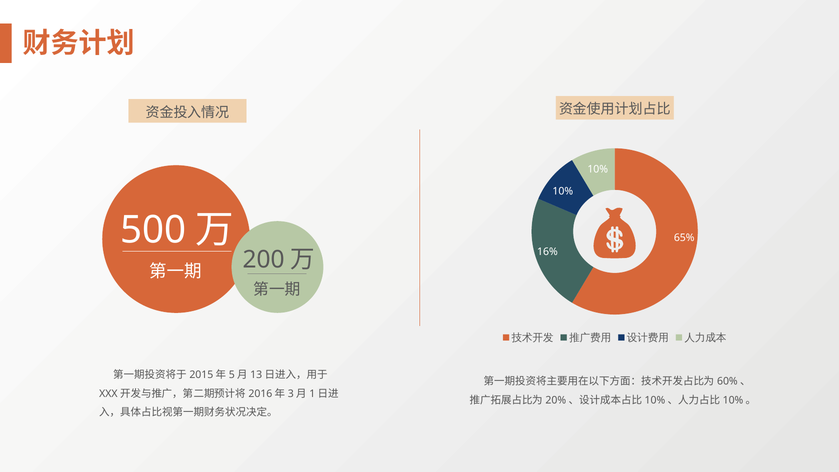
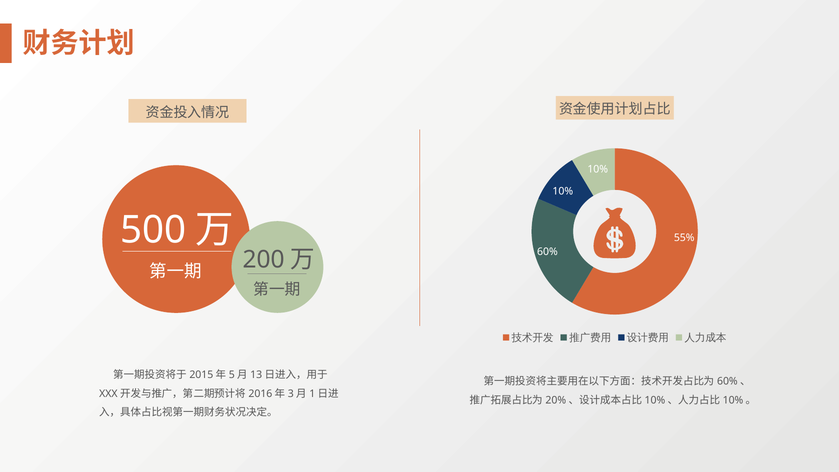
65%: 65% -> 55%
16%: 16% -> 60%
